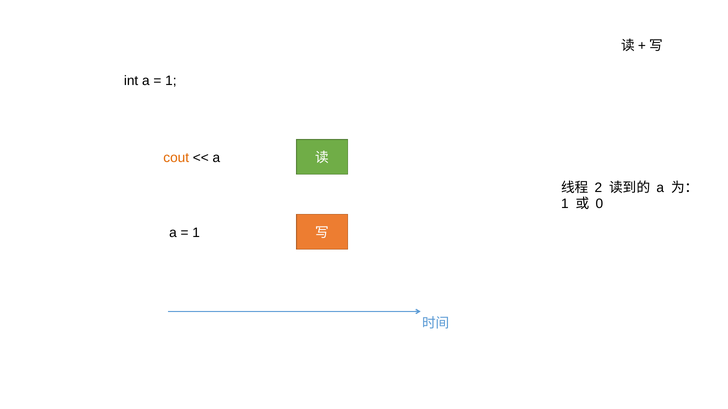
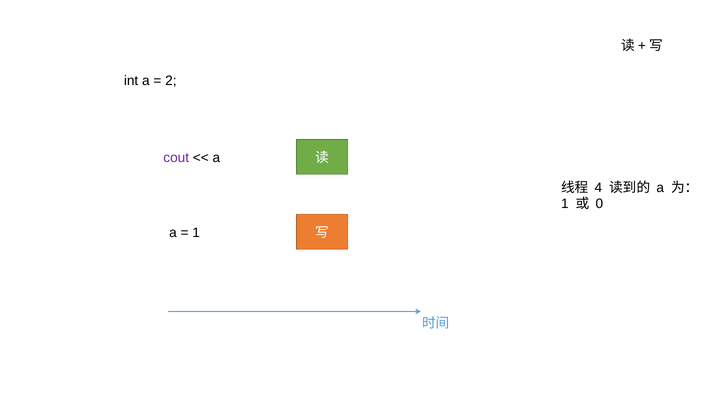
1 at (171, 81): 1 -> 2
cout colour: orange -> purple
2: 2 -> 4
